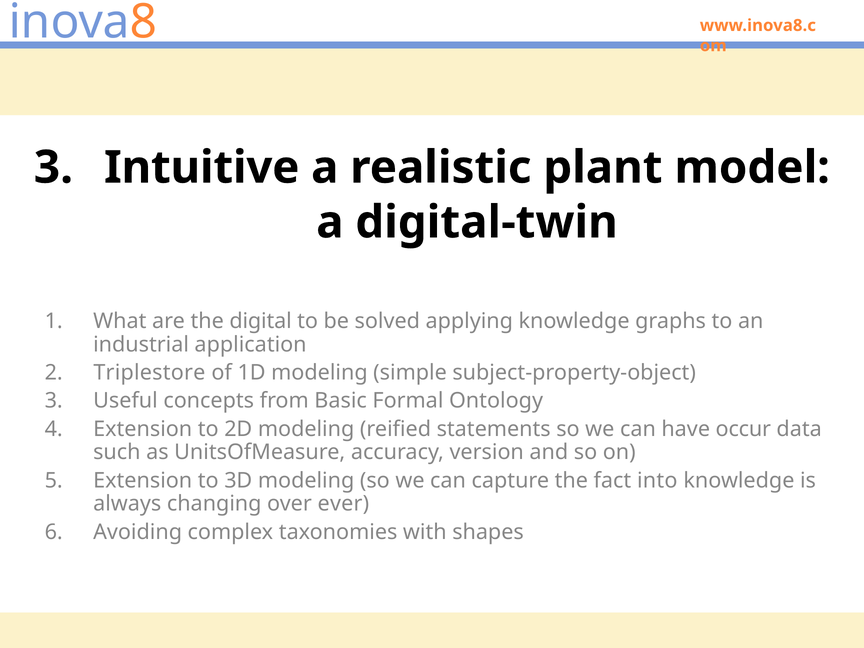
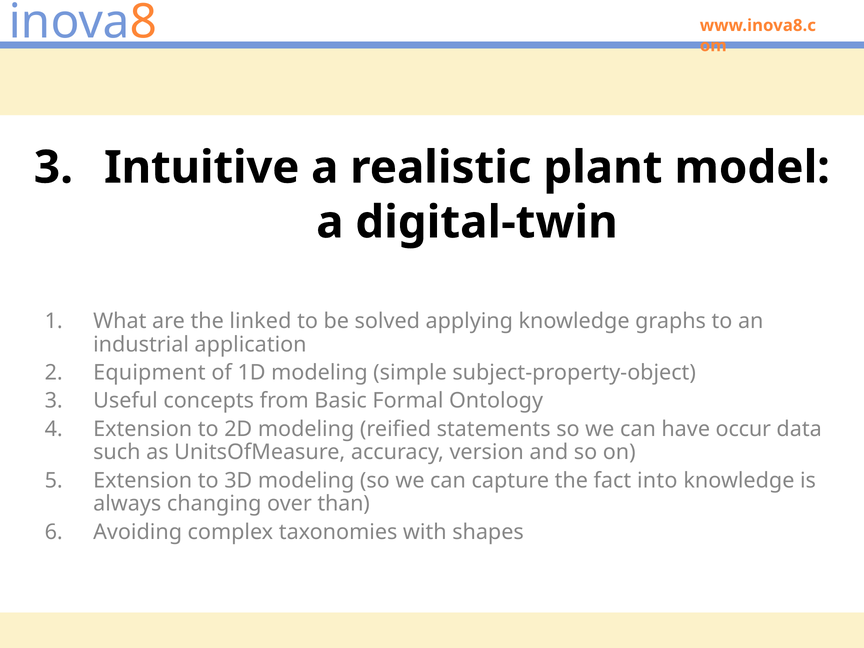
digital: digital -> linked
Triplestore: Triplestore -> Equipment
ever: ever -> than
